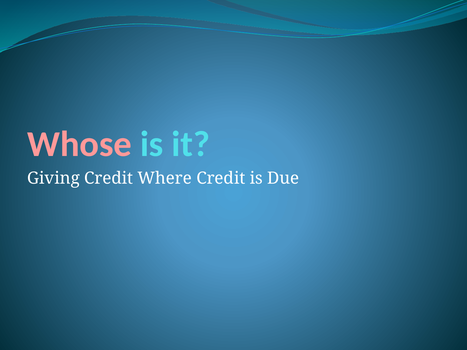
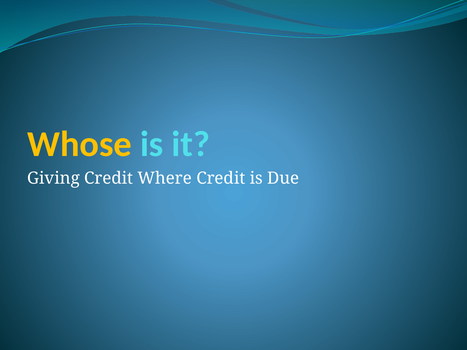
Whose colour: pink -> yellow
